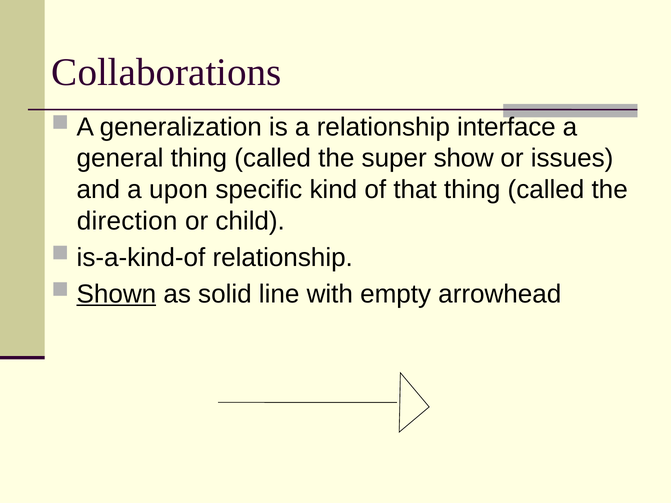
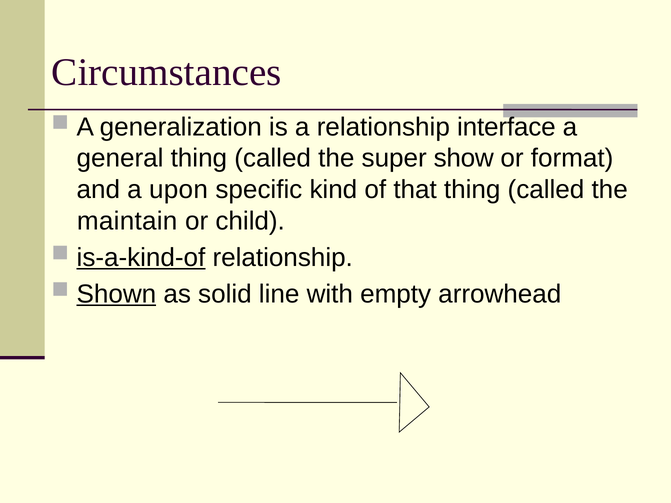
Collaborations: Collaborations -> Circumstances
issues: issues -> format
direction: direction -> maintain
is-a-kind-of underline: none -> present
